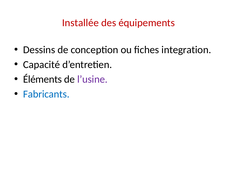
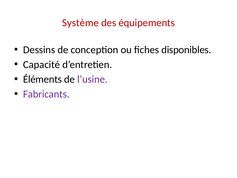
Installée: Installée -> Système
integration: integration -> disponibles
Fabricants colour: blue -> purple
